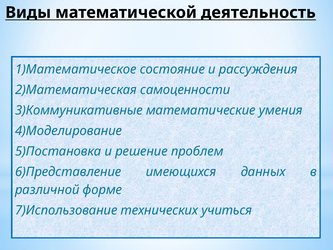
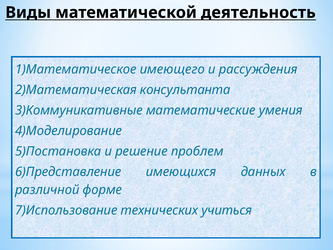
состояние: состояние -> имеющего
самоценности: самоценности -> консультанта
